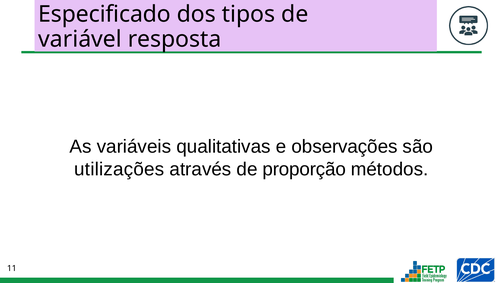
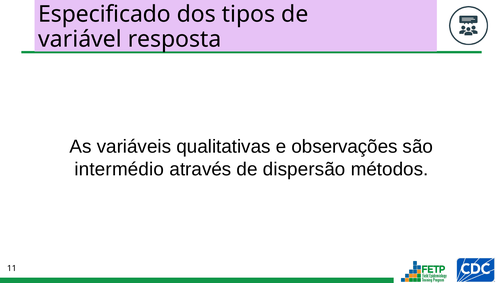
utilizações: utilizações -> intermédio
proporção: proporção -> dispersão
